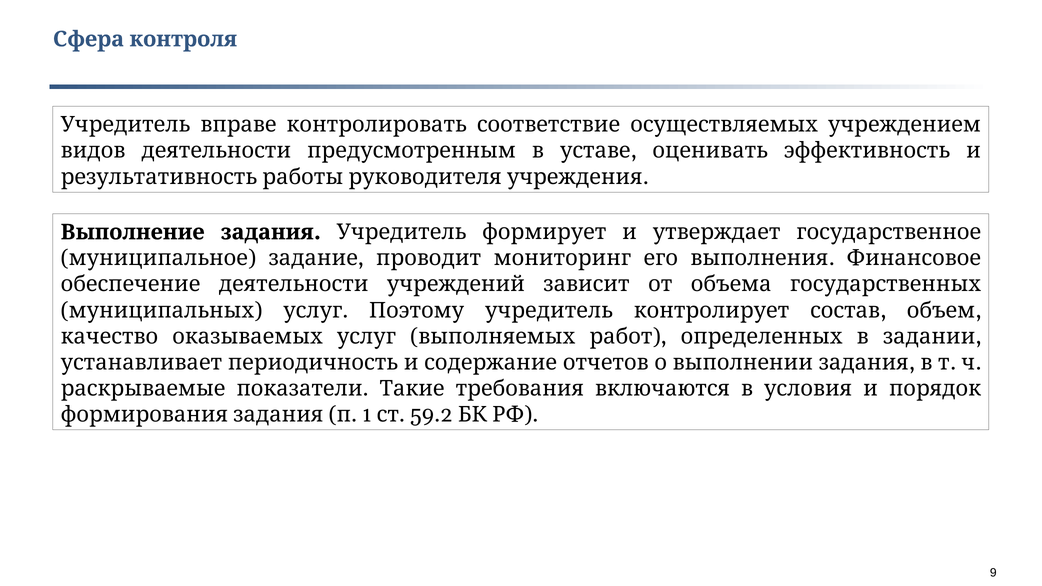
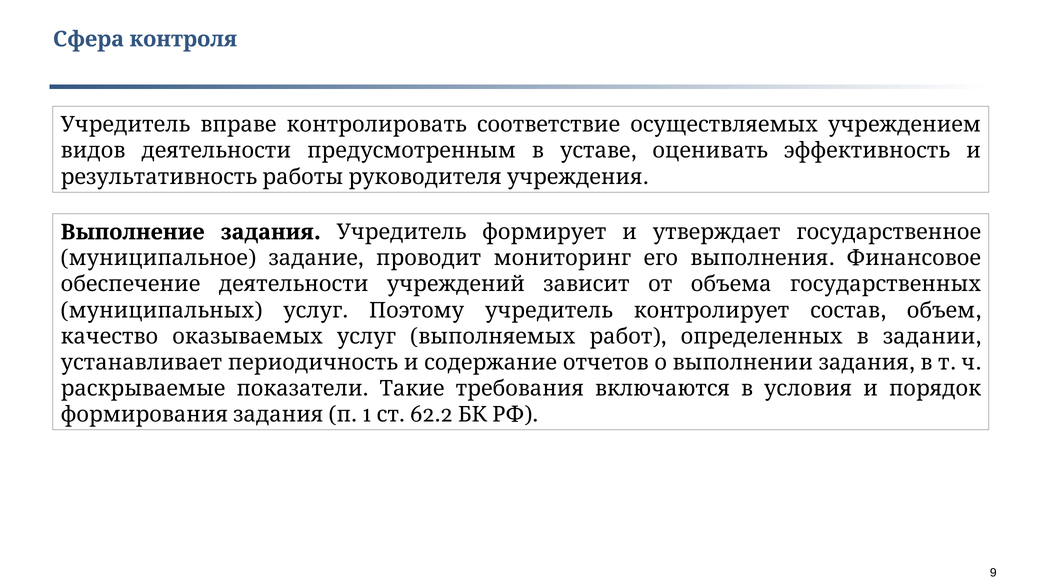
59.2: 59.2 -> 62.2
